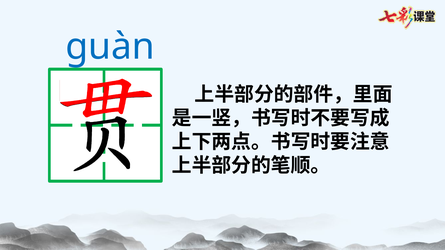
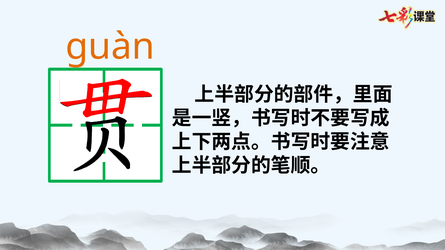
guàn colour: blue -> orange
